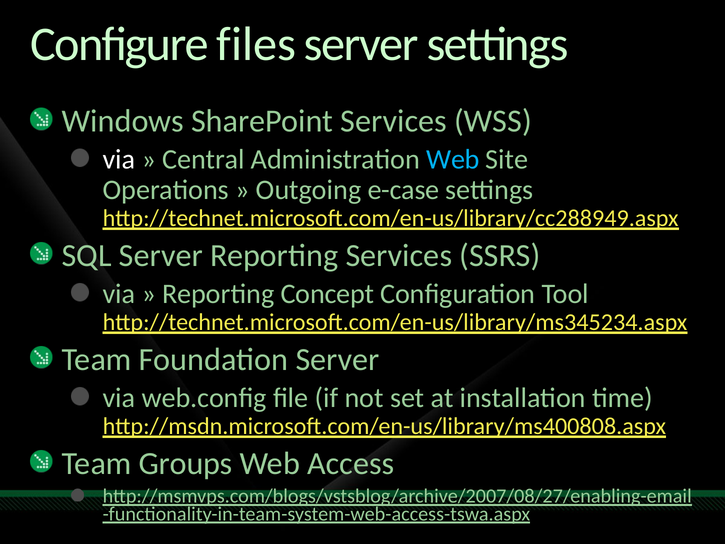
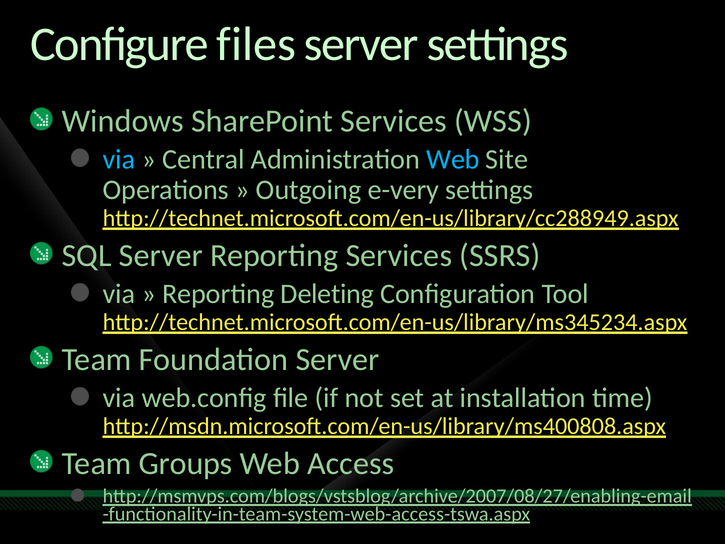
via at (119, 159) colour: white -> light blue
e-case: e-case -> e-very
Concept: Concept -> Deleting
